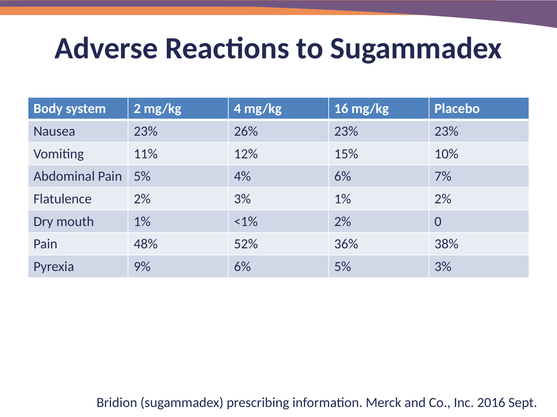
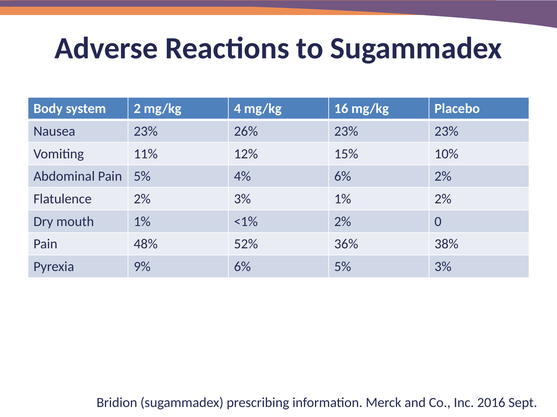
6% 7%: 7% -> 2%
